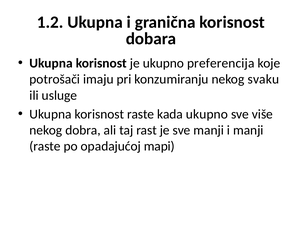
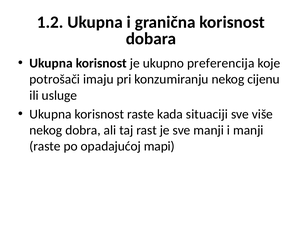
svaku: svaku -> cijenu
kada ukupno: ukupno -> situaciji
